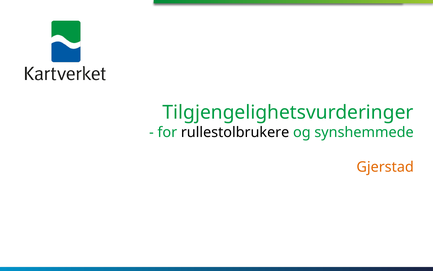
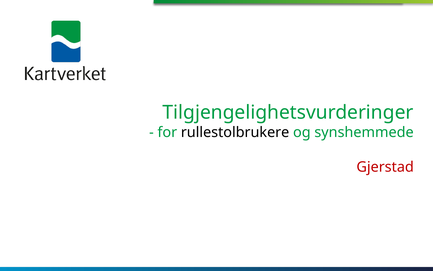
Gjerstad colour: orange -> red
